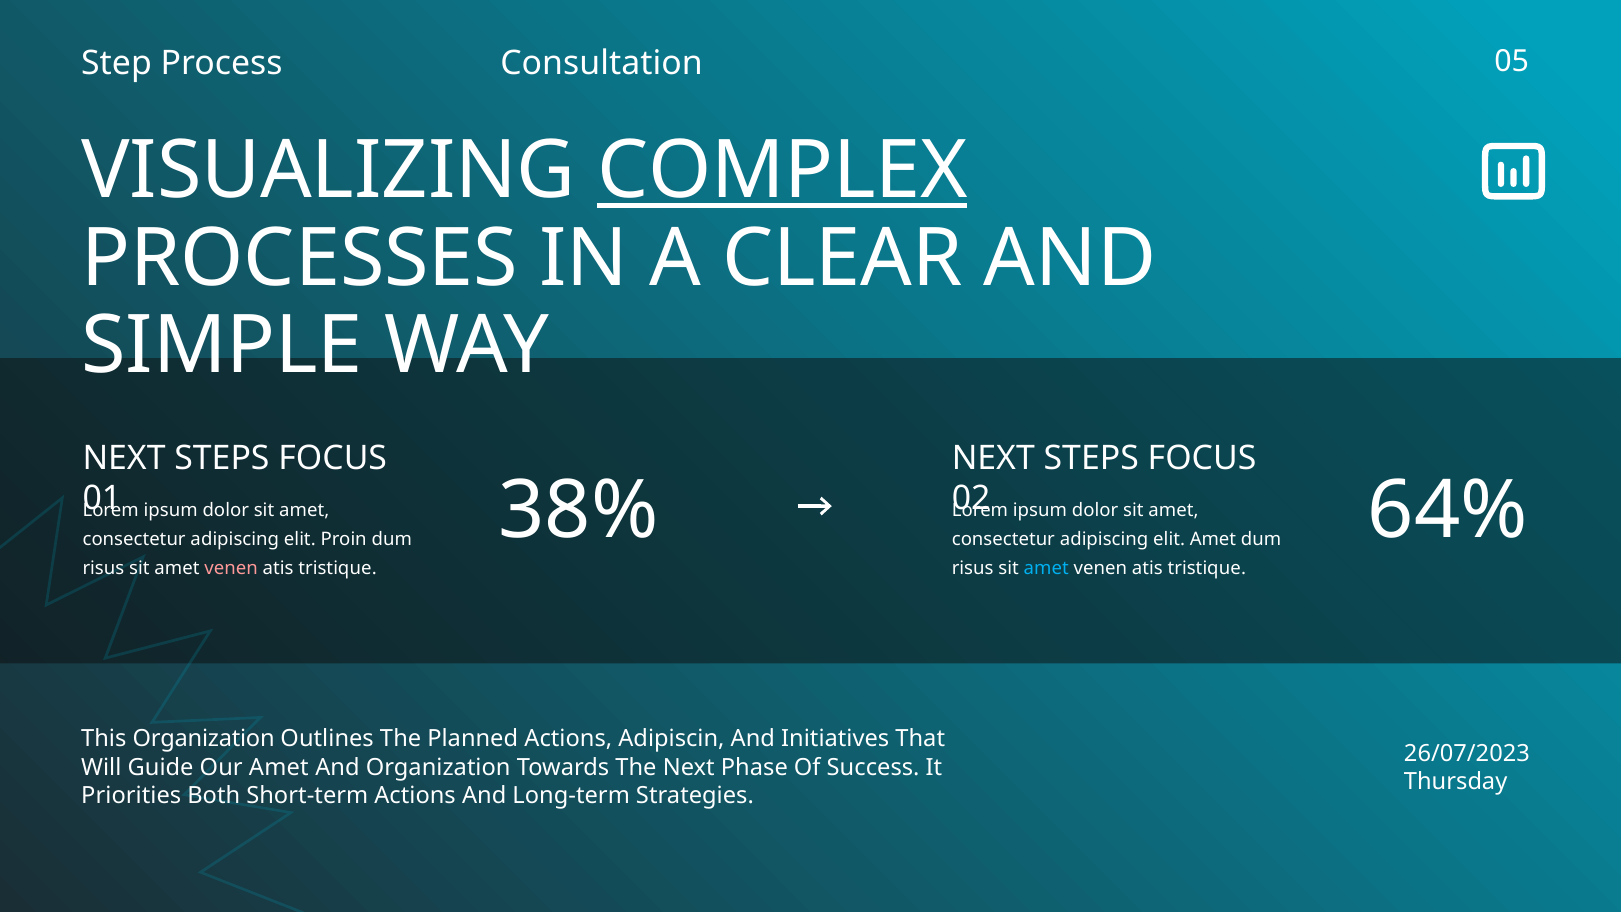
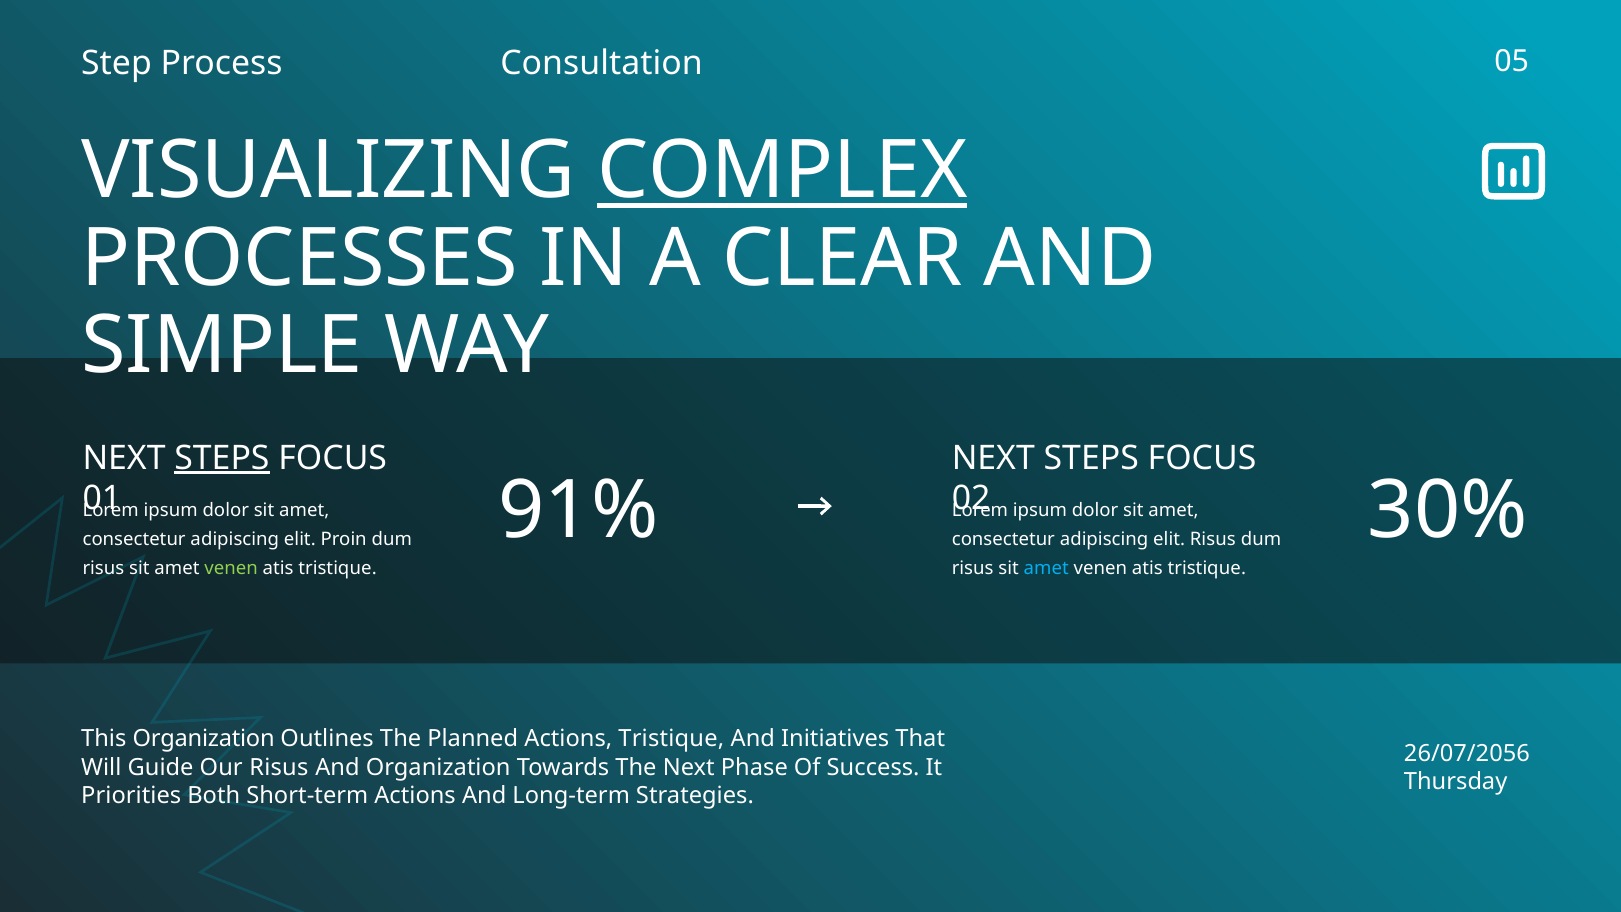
STEPS at (222, 458) underline: none -> present
38%: 38% -> 91%
64%: 64% -> 30%
elit Amet: Amet -> Risus
venen at (231, 568) colour: pink -> light green
Actions Adipiscin: Adipiscin -> Tristique
26/07/2023: 26/07/2023 -> 26/07/2056
Our Amet: Amet -> Risus
